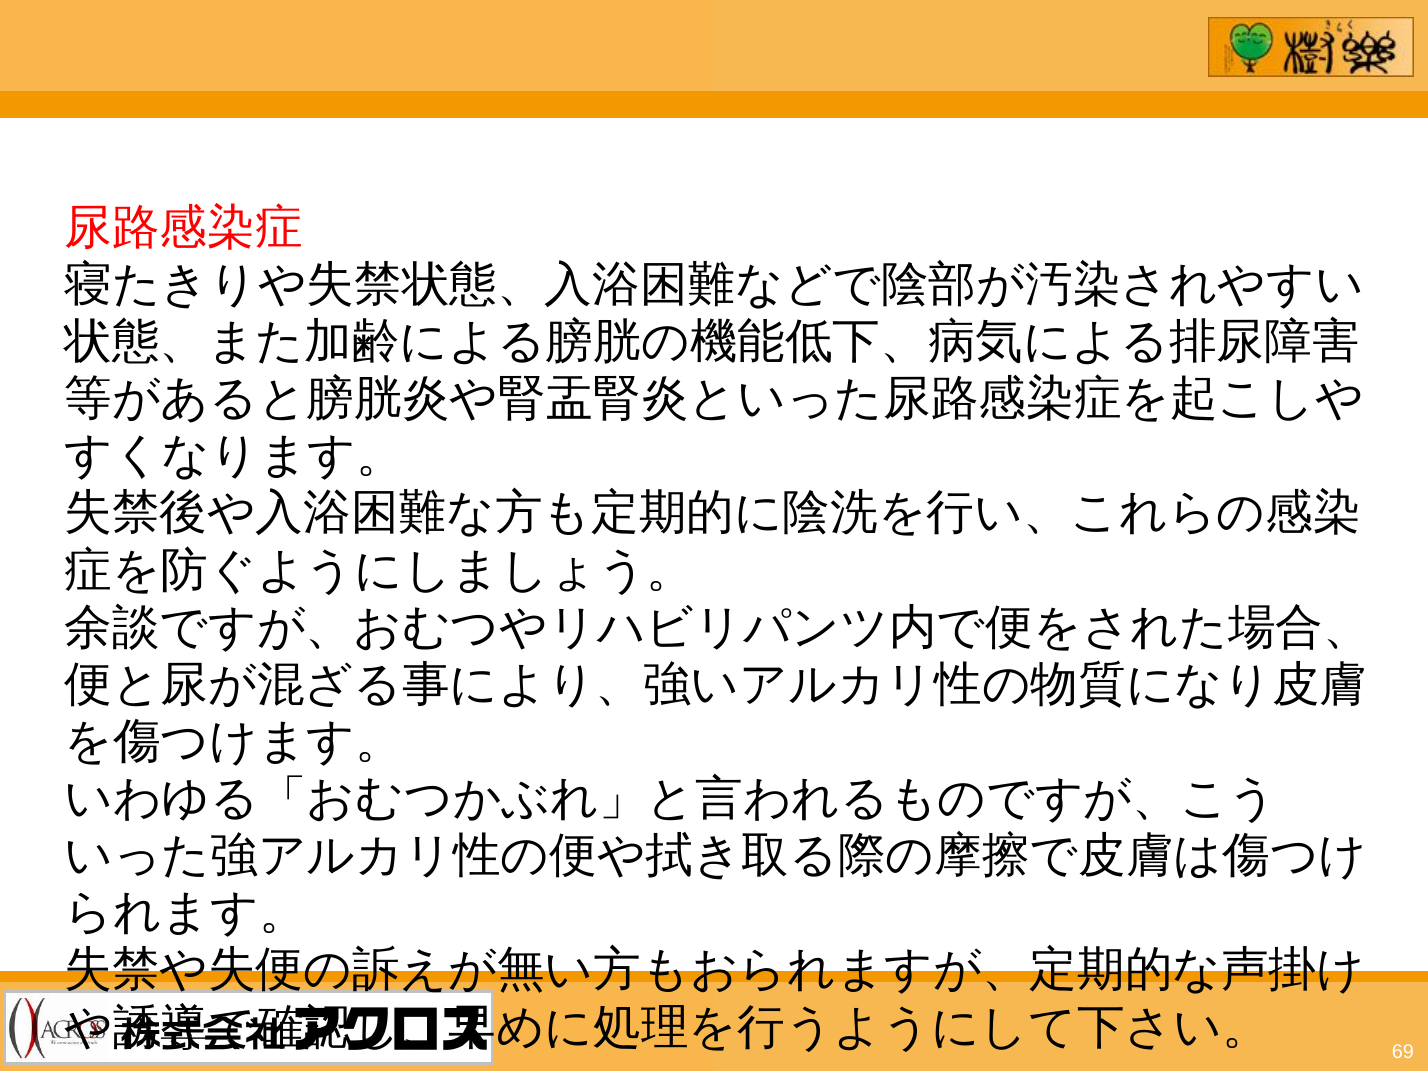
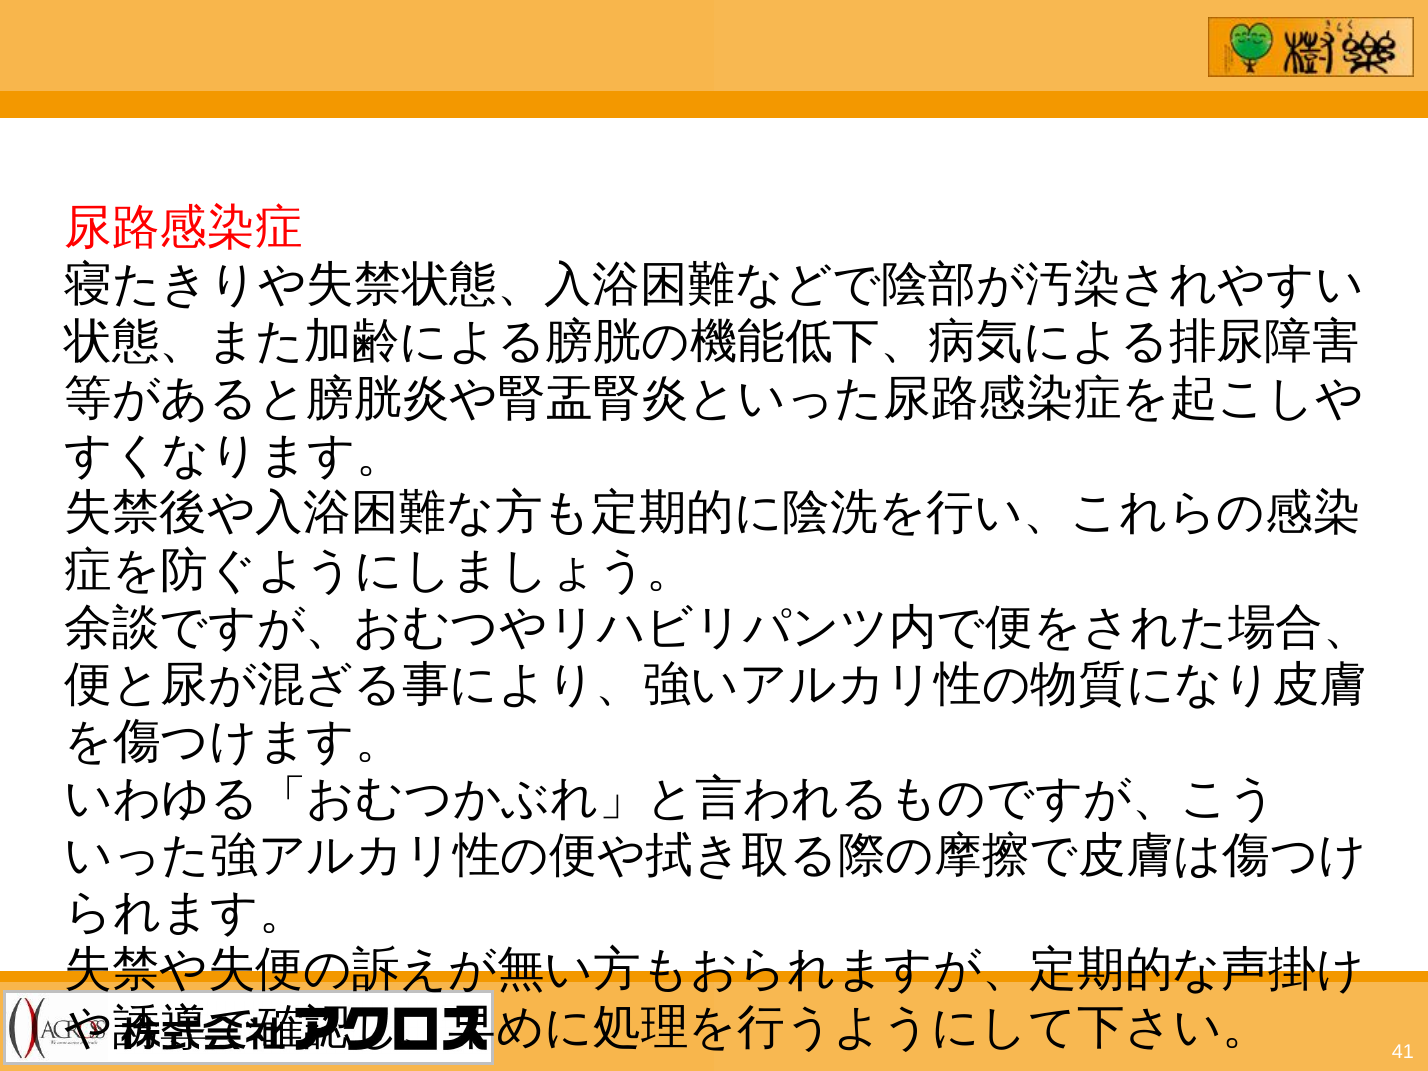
69: 69 -> 41
